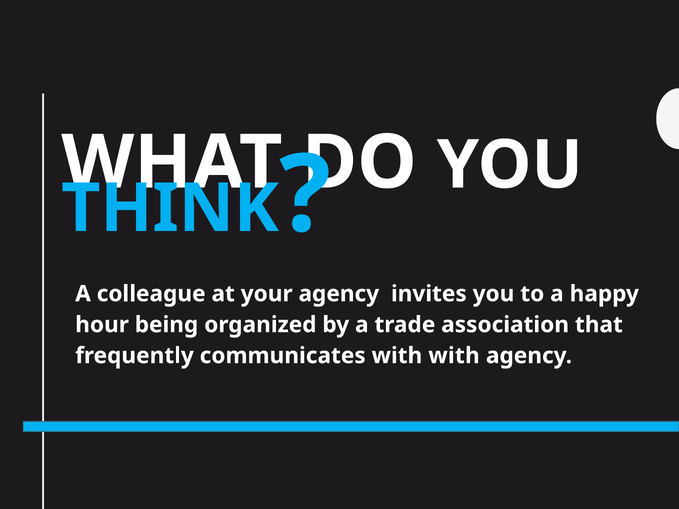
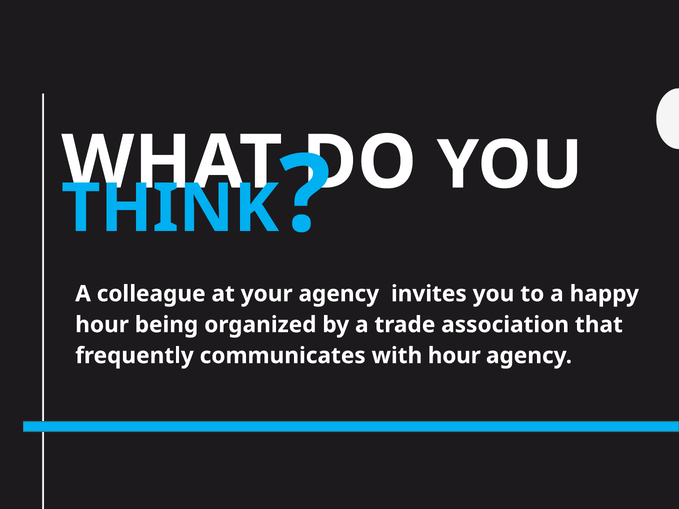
with with: with -> hour
